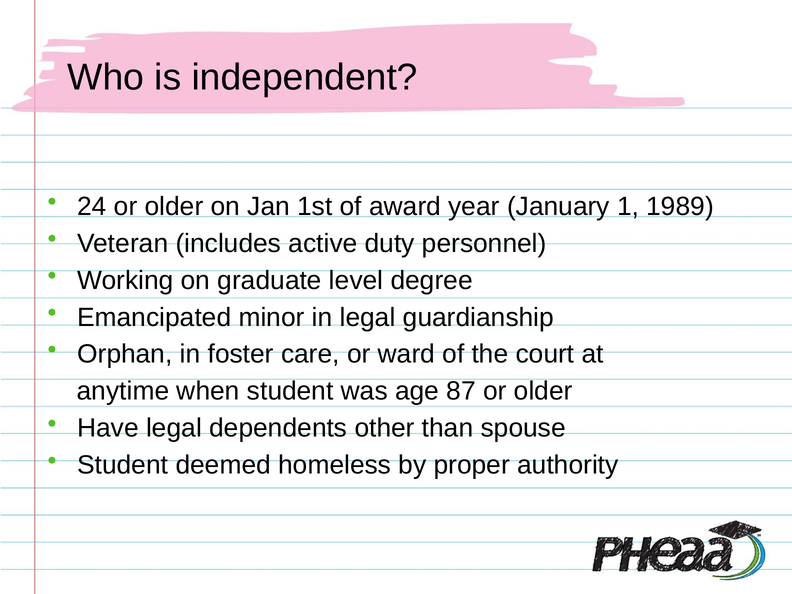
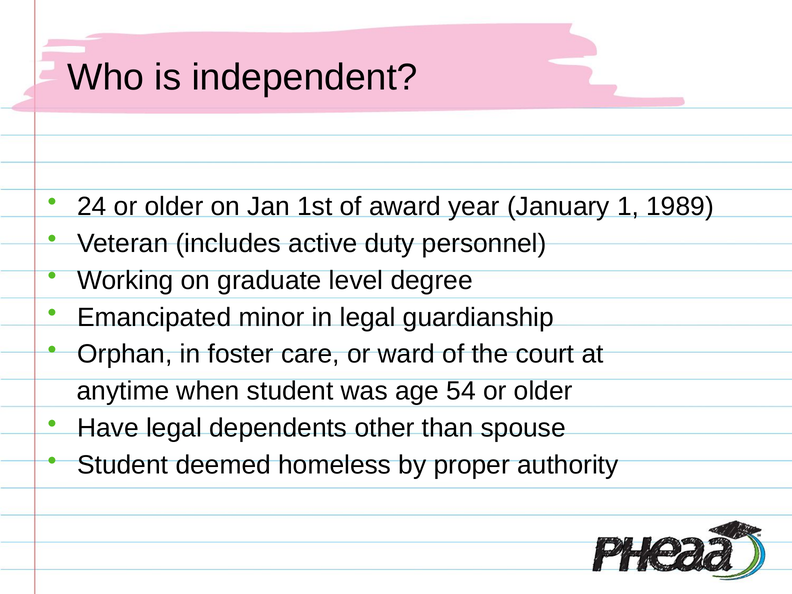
87: 87 -> 54
